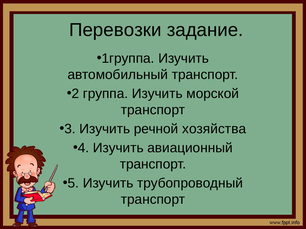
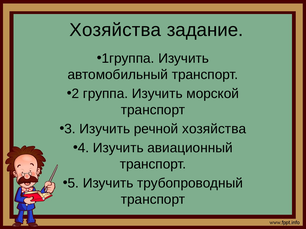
Перевозки at (115, 30): Перевозки -> Хозяйства
